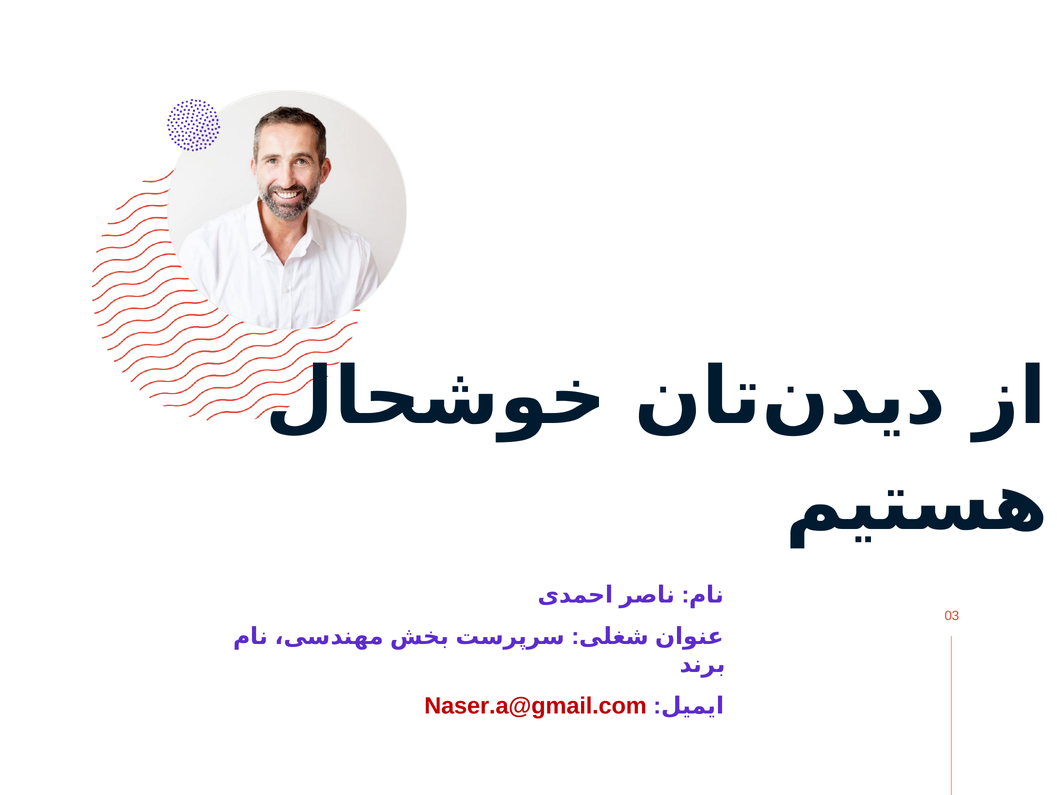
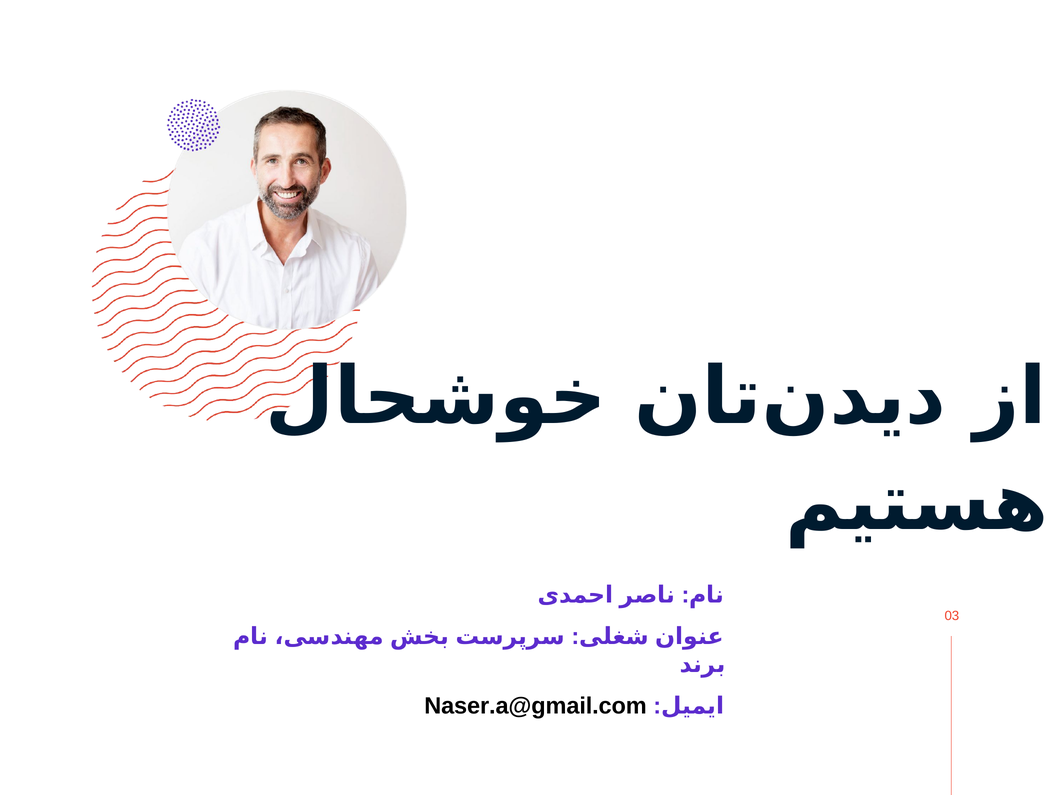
Naser.a@gmail.com colour: red -> black
